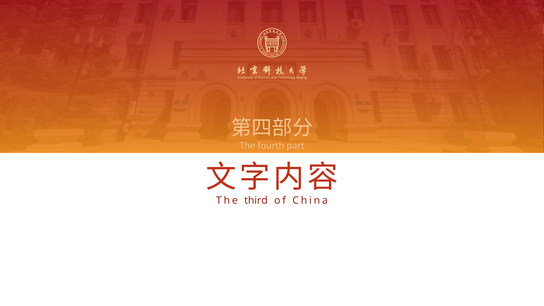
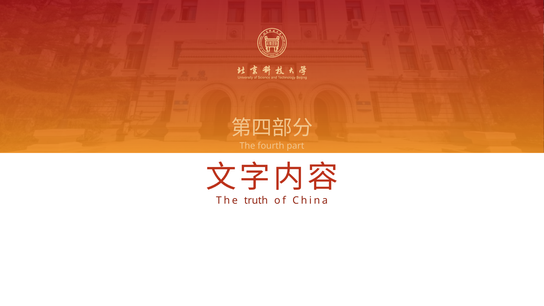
third: third -> truth
